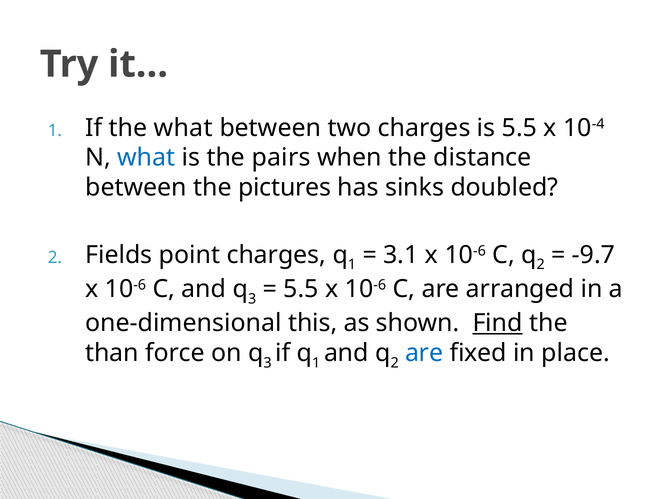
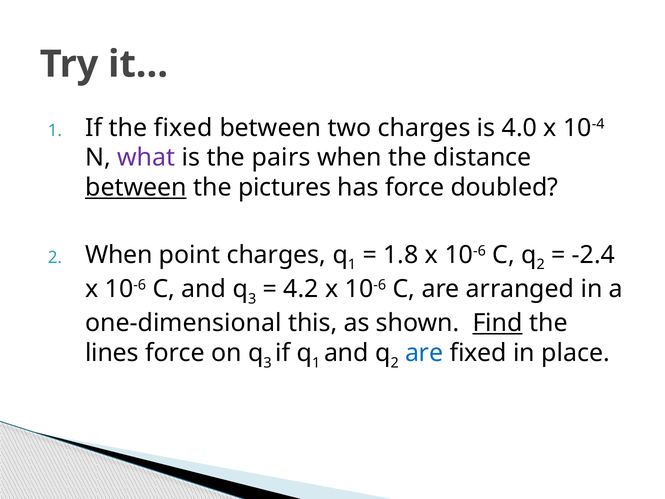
the what: what -> fixed
is 5.5: 5.5 -> 4.0
what at (146, 158) colour: blue -> purple
between at (136, 188) underline: none -> present
has sinks: sinks -> force
Fields at (119, 255): Fields -> When
3.1: 3.1 -> 1.8
-9.7: -9.7 -> -2.4
5.5 at (301, 289): 5.5 -> 4.2
than: than -> lines
